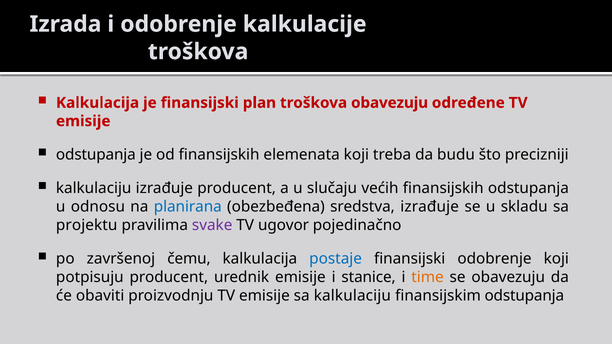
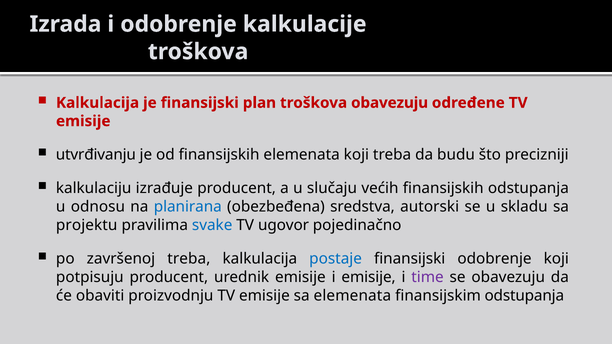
odstupanja at (96, 155): odstupanja -> utvrđivanju
sredstva izrađuje: izrađuje -> autorski
svake colour: purple -> blue
završenoj čemu: čemu -> treba
i stanice: stanice -> emisije
time colour: orange -> purple
sa kalkulaciju: kalkulaciju -> elemenata
